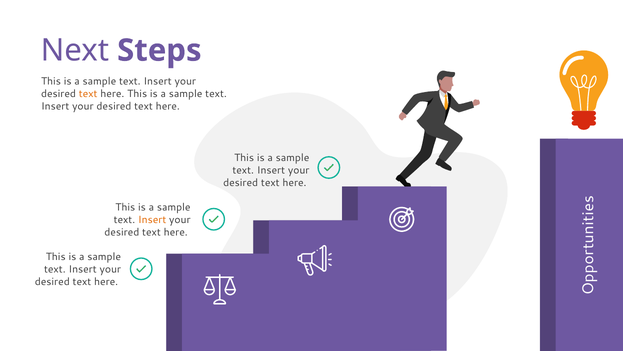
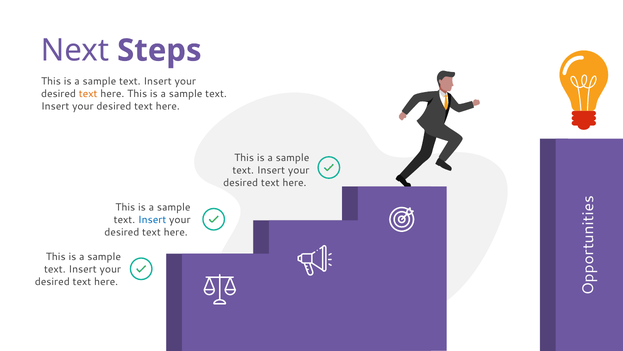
Insert at (152, 220) colour: orange -> blue
